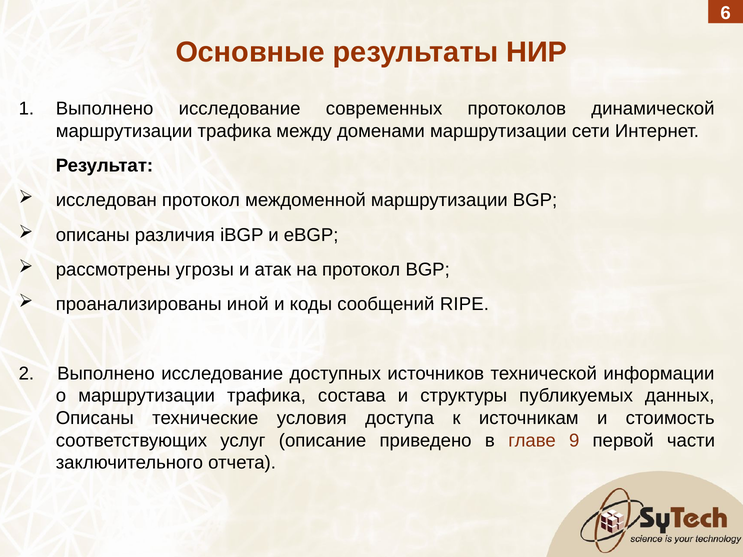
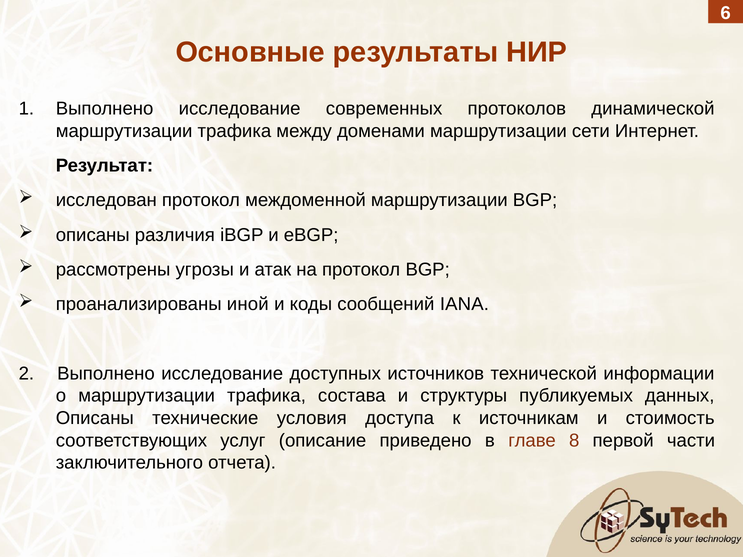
RIPE: RIPE -> IANA
9: 9 -> 8
